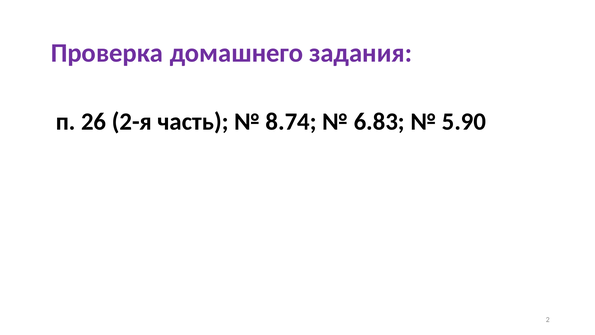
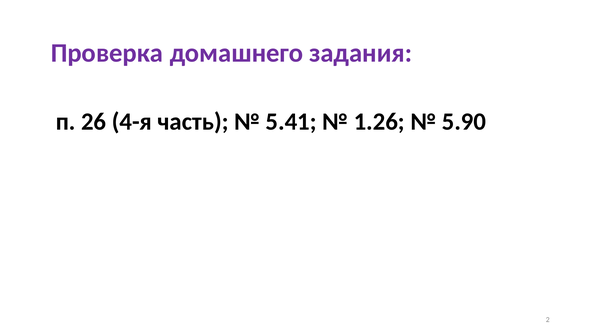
2-я: 2-я -> 4-я
8.74: 8.74 -> 5.41
6.83: 6.83 -> 1.26
